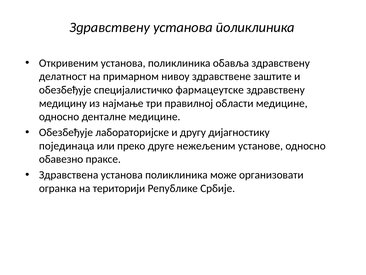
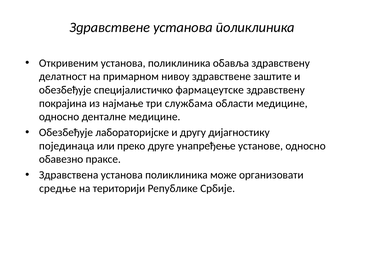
Здравствену at (110, 27): Здравствену -> Здравствене
медицину: медицину -> покрајина
правилној: правилној -> службама
нежељеним: нежељеним -> унапређење
огранка: огранка -> средње
